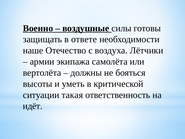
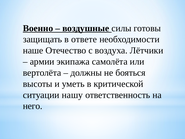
такая: такая -> нашу
идёт: идёт -> него
